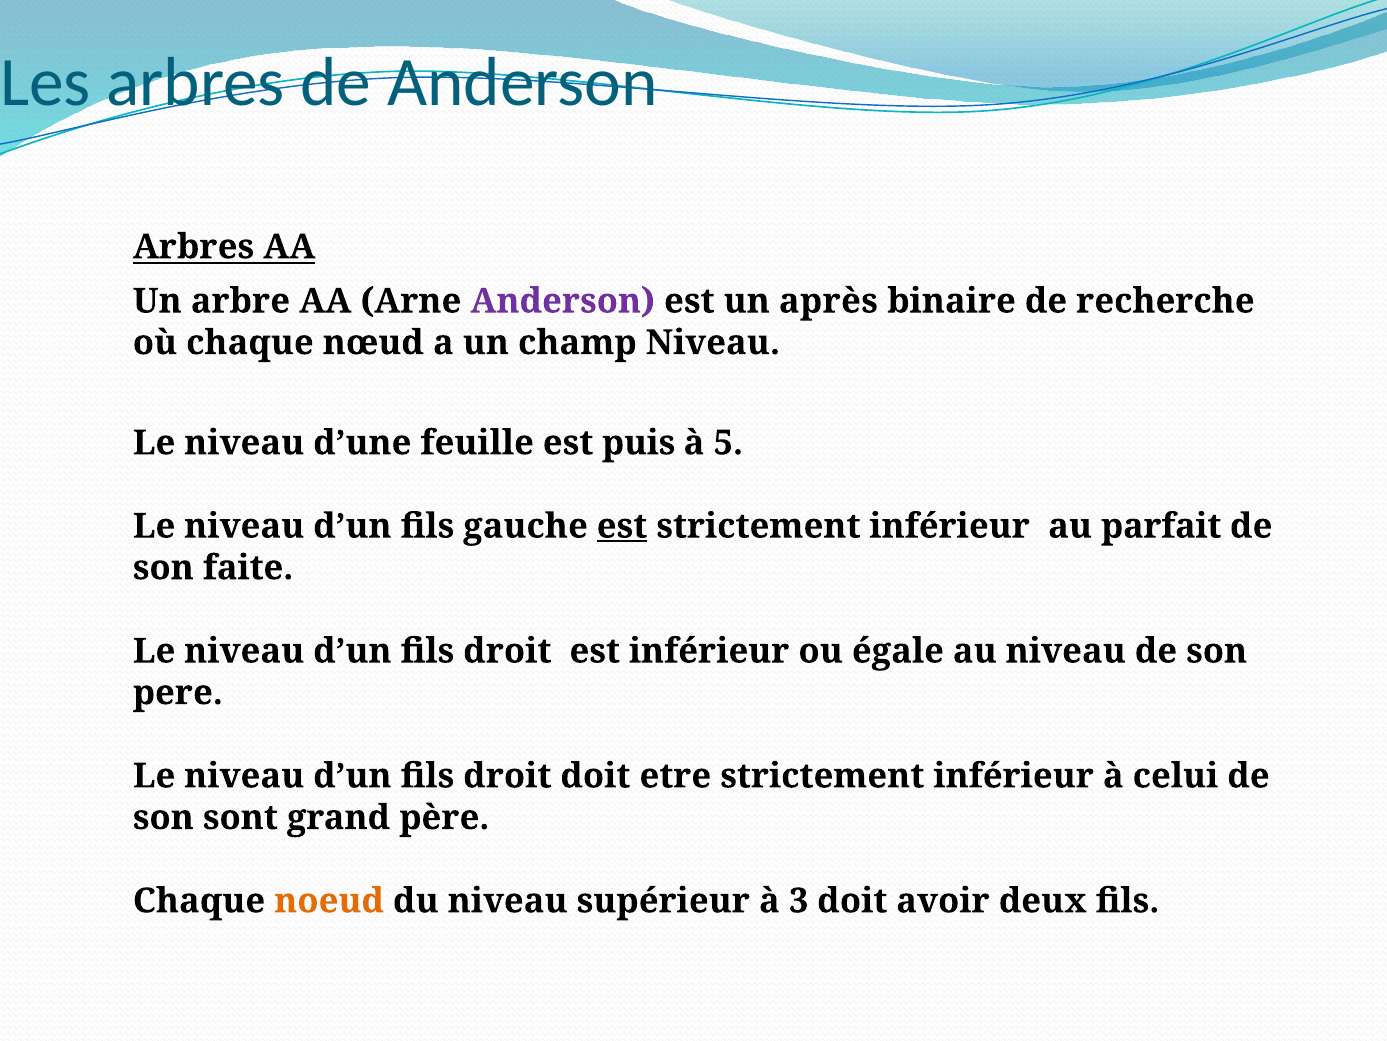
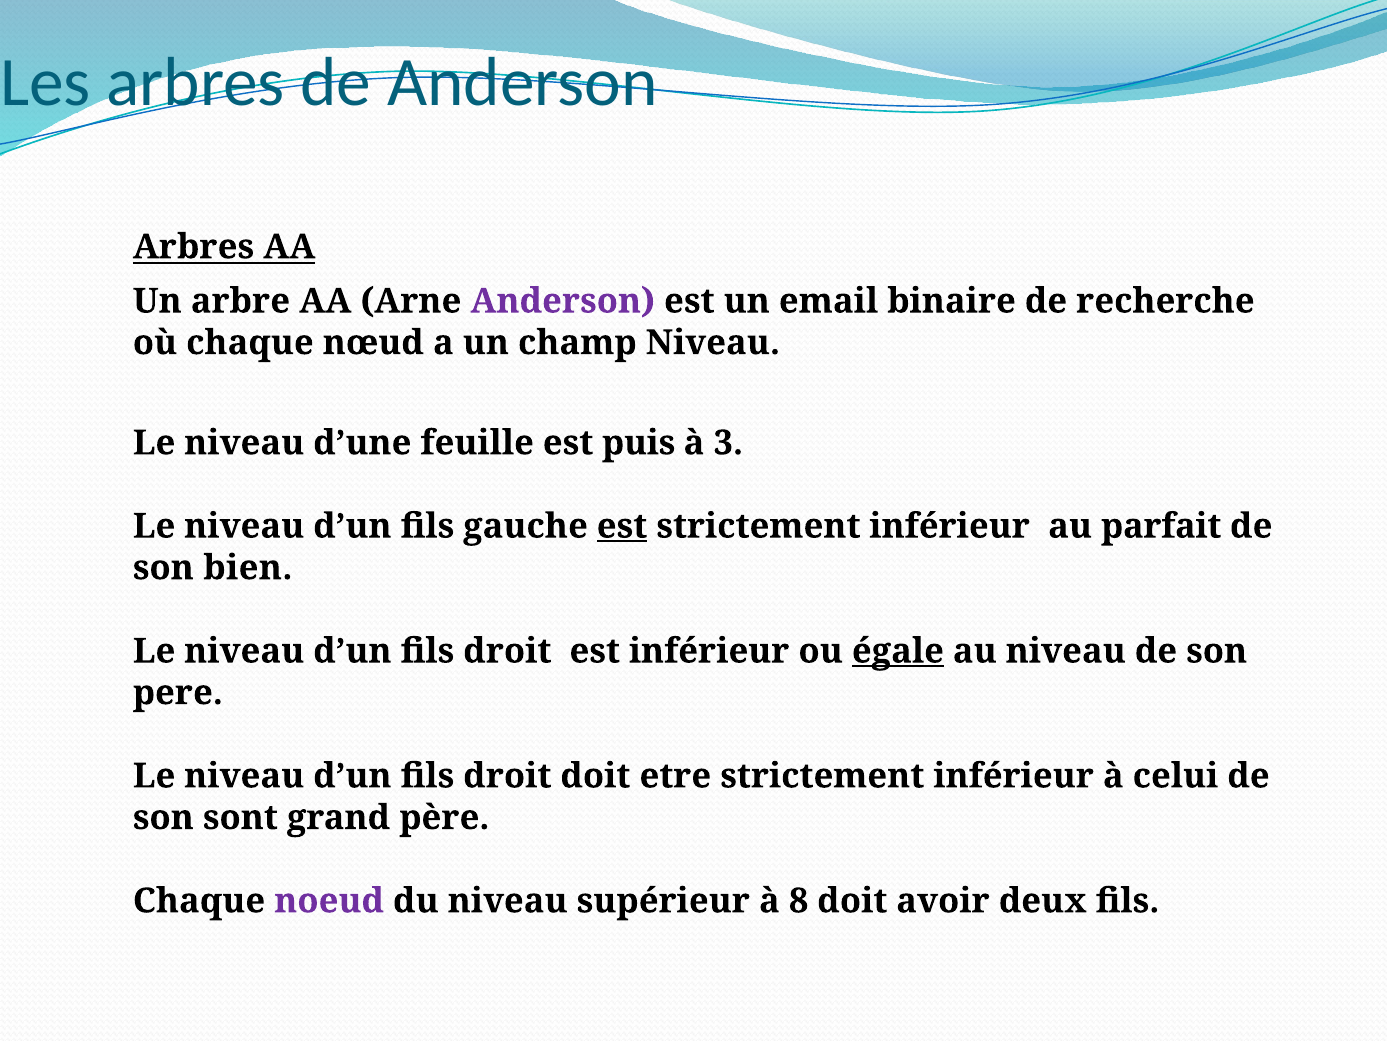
après: après -> email
5: 5 -> 3
faite: faite -> bien
égale underline: none -> present
noeud colour: orange -> purple
3: 3 -> 8
